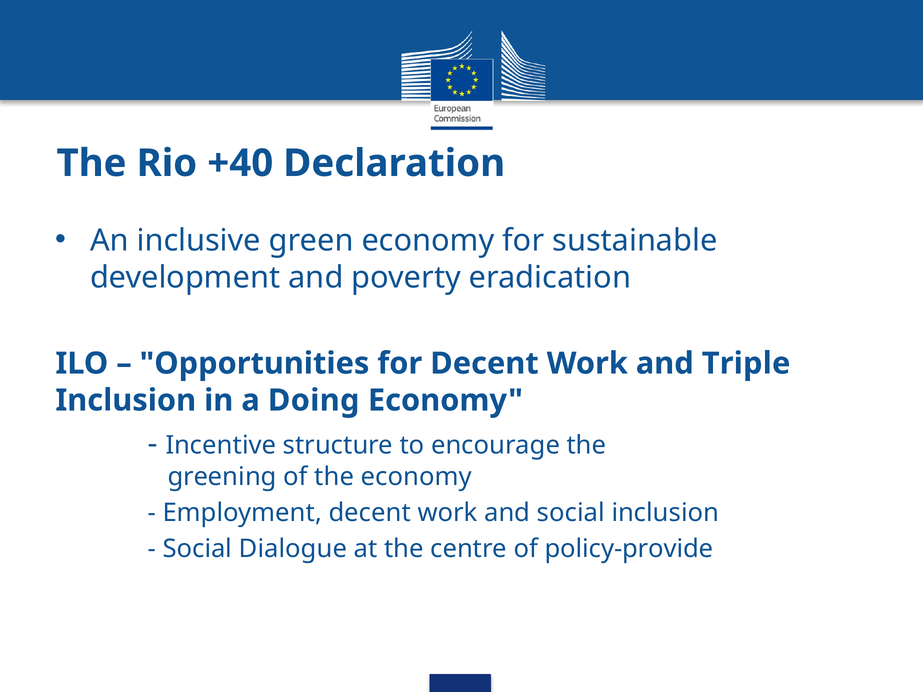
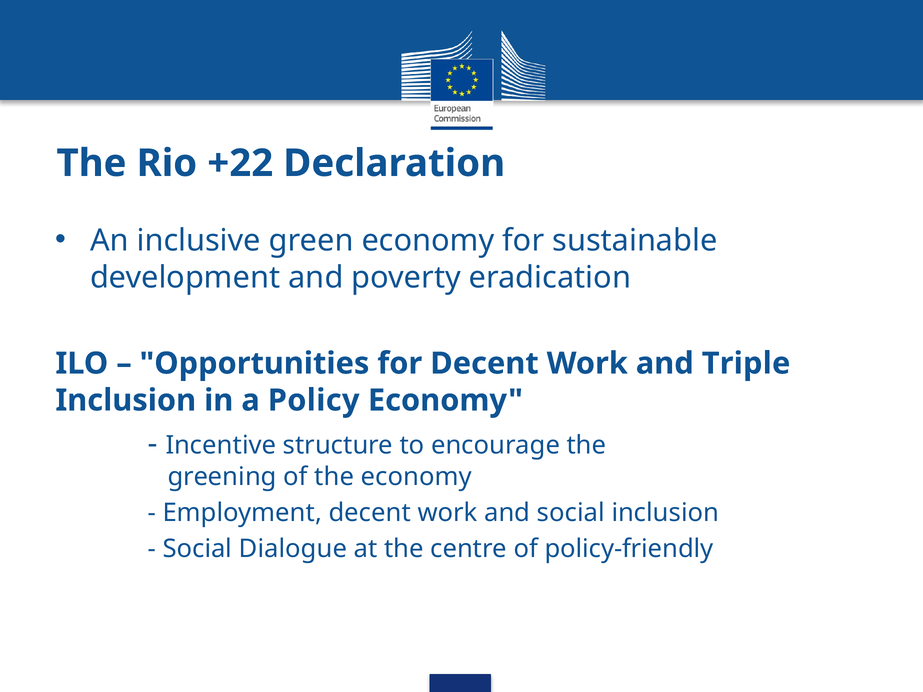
+40: +40 -> +22
Doing: Doing -> Policy
policy-provide: policy-provide -> policy-friendly
